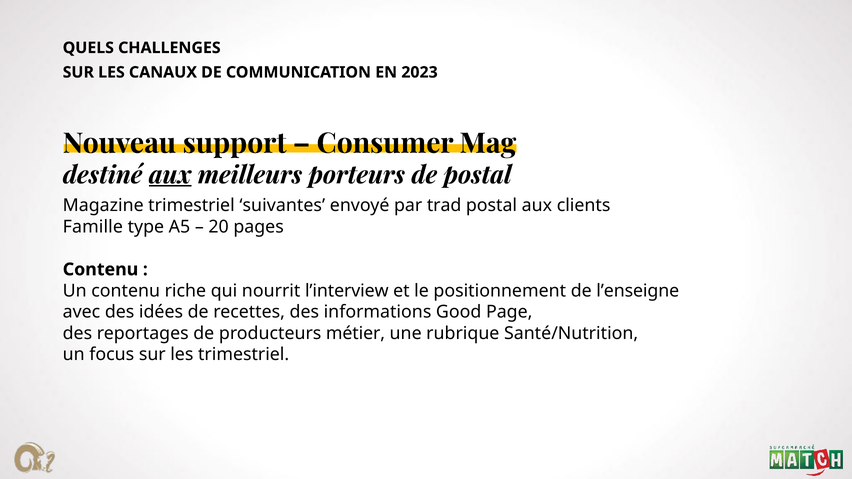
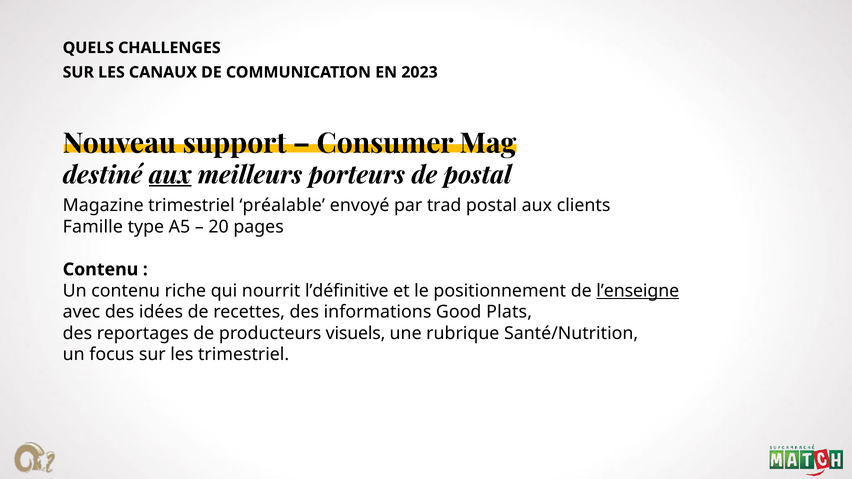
suivantes: suivantes -> préalable
l’interview: l’interview -> l’définitive
l’enseigne underline: none -> present
Page: Page -> Plats
métier: métier -> visuels
